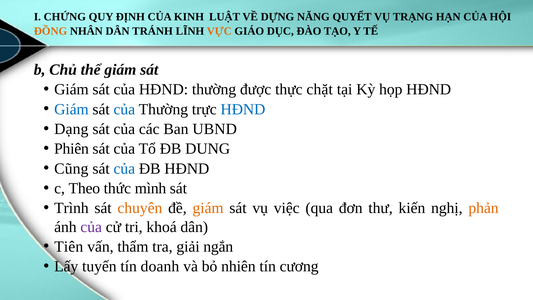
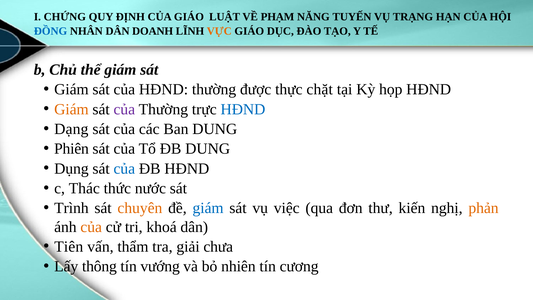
CỦA KINH: KINH -> GIÁO
DỰNG: DỰNG -> PHẠM
QUYẾT: QUYẾT -> TUYẾN
ĐỒNG colour: orange -> blue
TRÁNH: TRÁNH -> DOANH
Giám at (71, 109) colour: blue -> orange
của at (124, 109) colour: blue -> purple
Ban UBND: UBND -> DUNG
Cũng: Cũng -> Dụng
Theo: Theo -> Thác
mình: mình -> nước
giám at (208, 208) colour: orange -> blue
của at (91, 227) colour: purple -> orange
ngắn: ngắn -> chưa
tuyến: tuyến -> thông
doanh: doanh -> vướng
